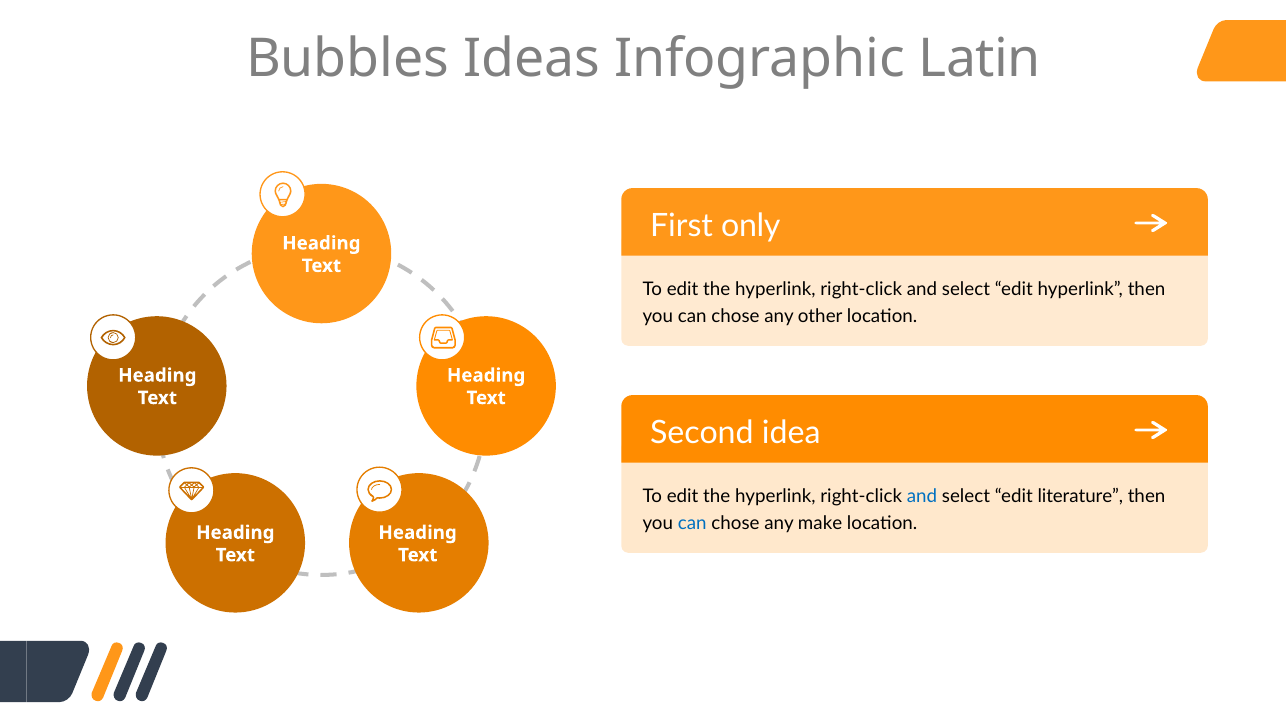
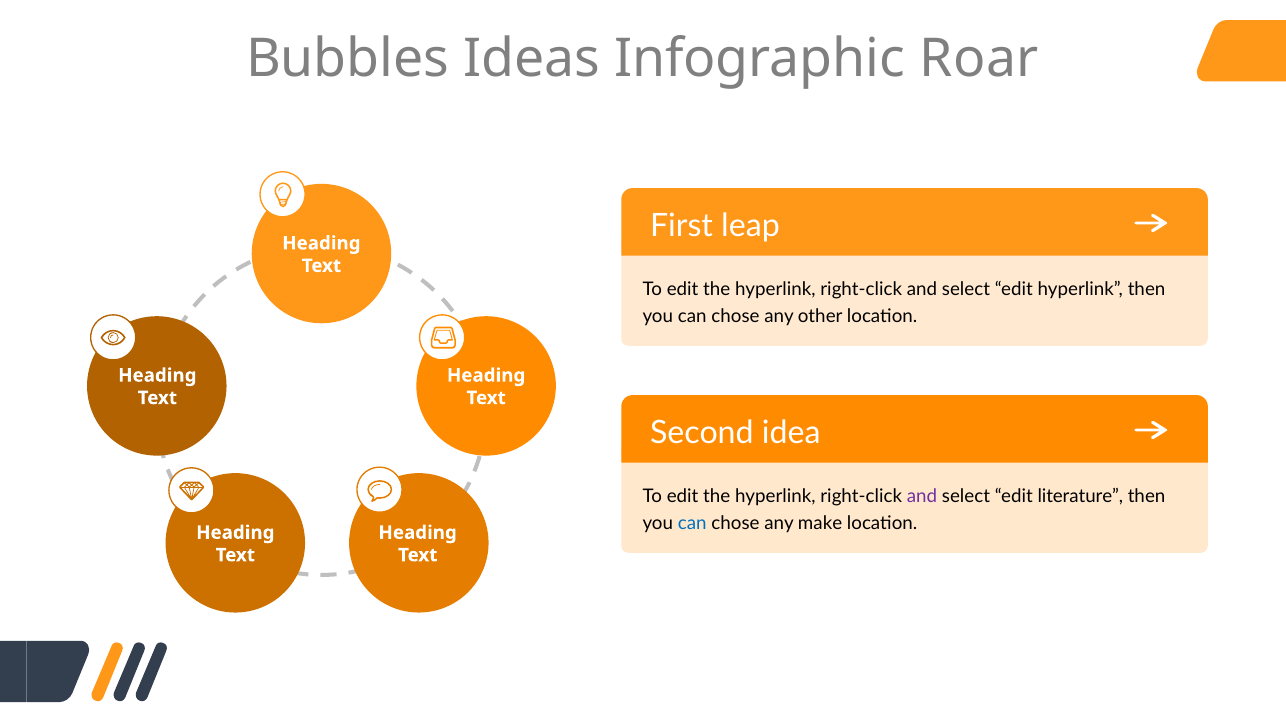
Latin: Latin -> Roar
only: only -> leap
and at (922, 497) colour: blue -> purple
